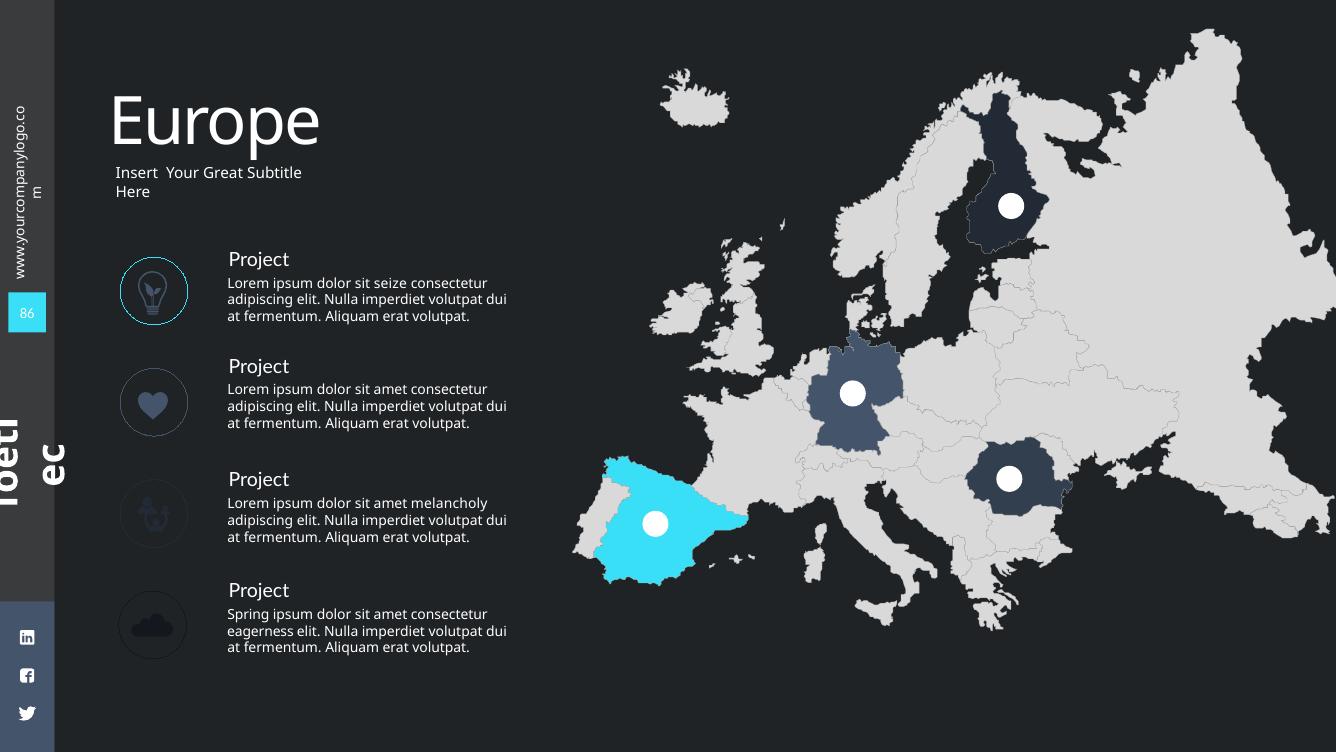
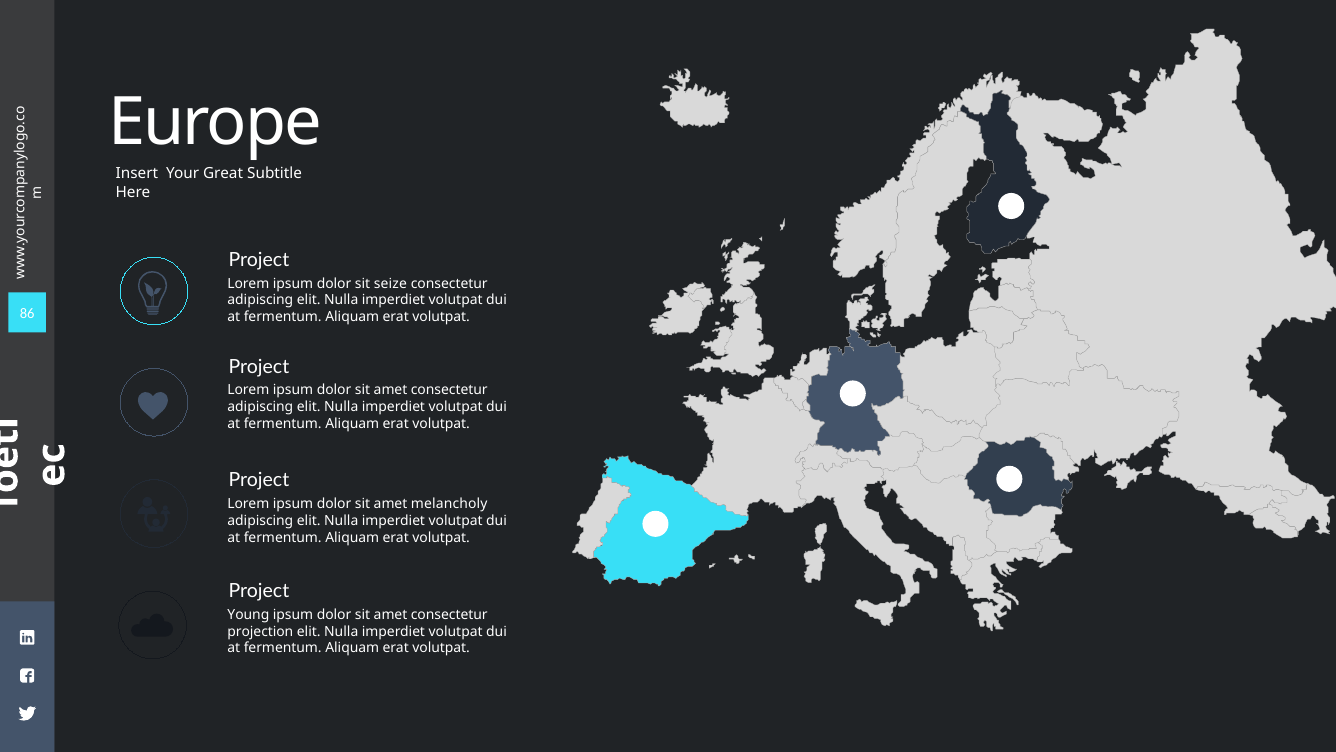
Spring: Spring -> Young
eagerness: eagerness -> projection
